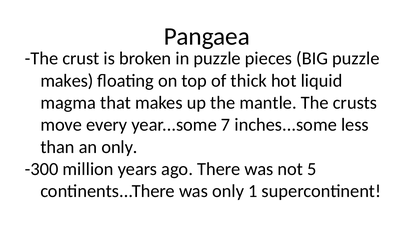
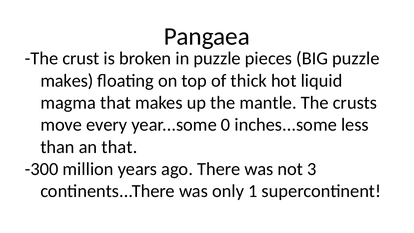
7: 7 -> 0
an only: only -> that
5: 5 -> 3
